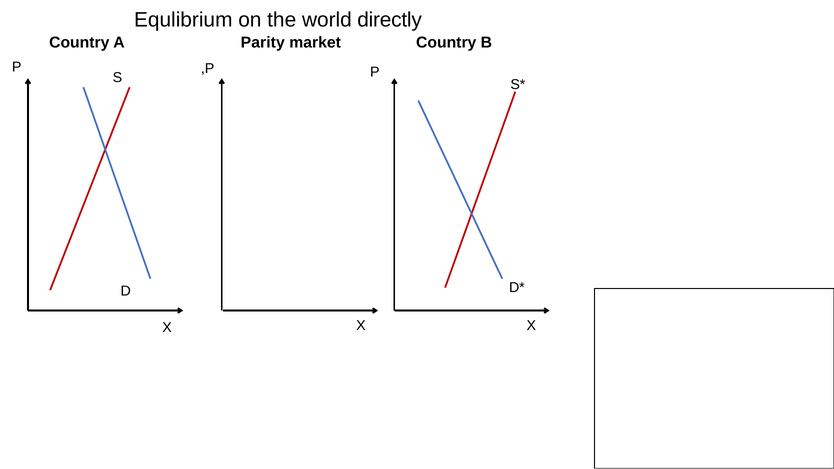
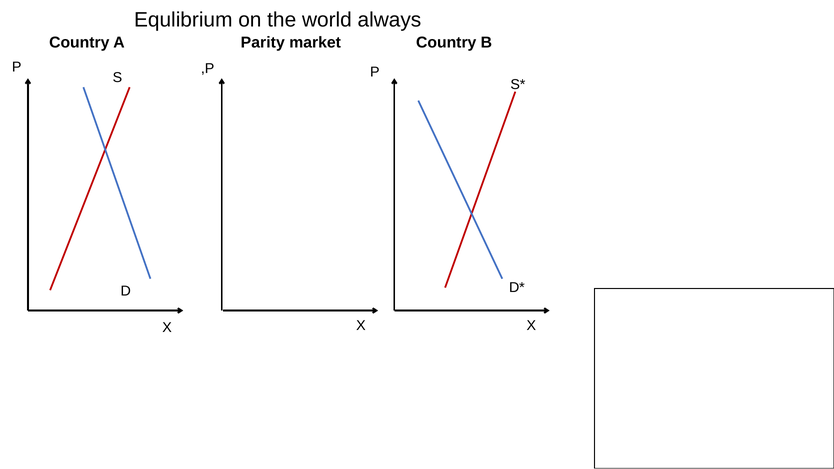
directly: directly -> always
